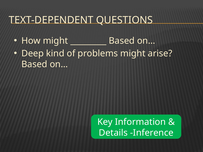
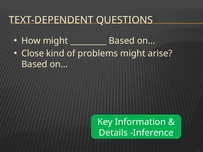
Deep: Deep -> Close
